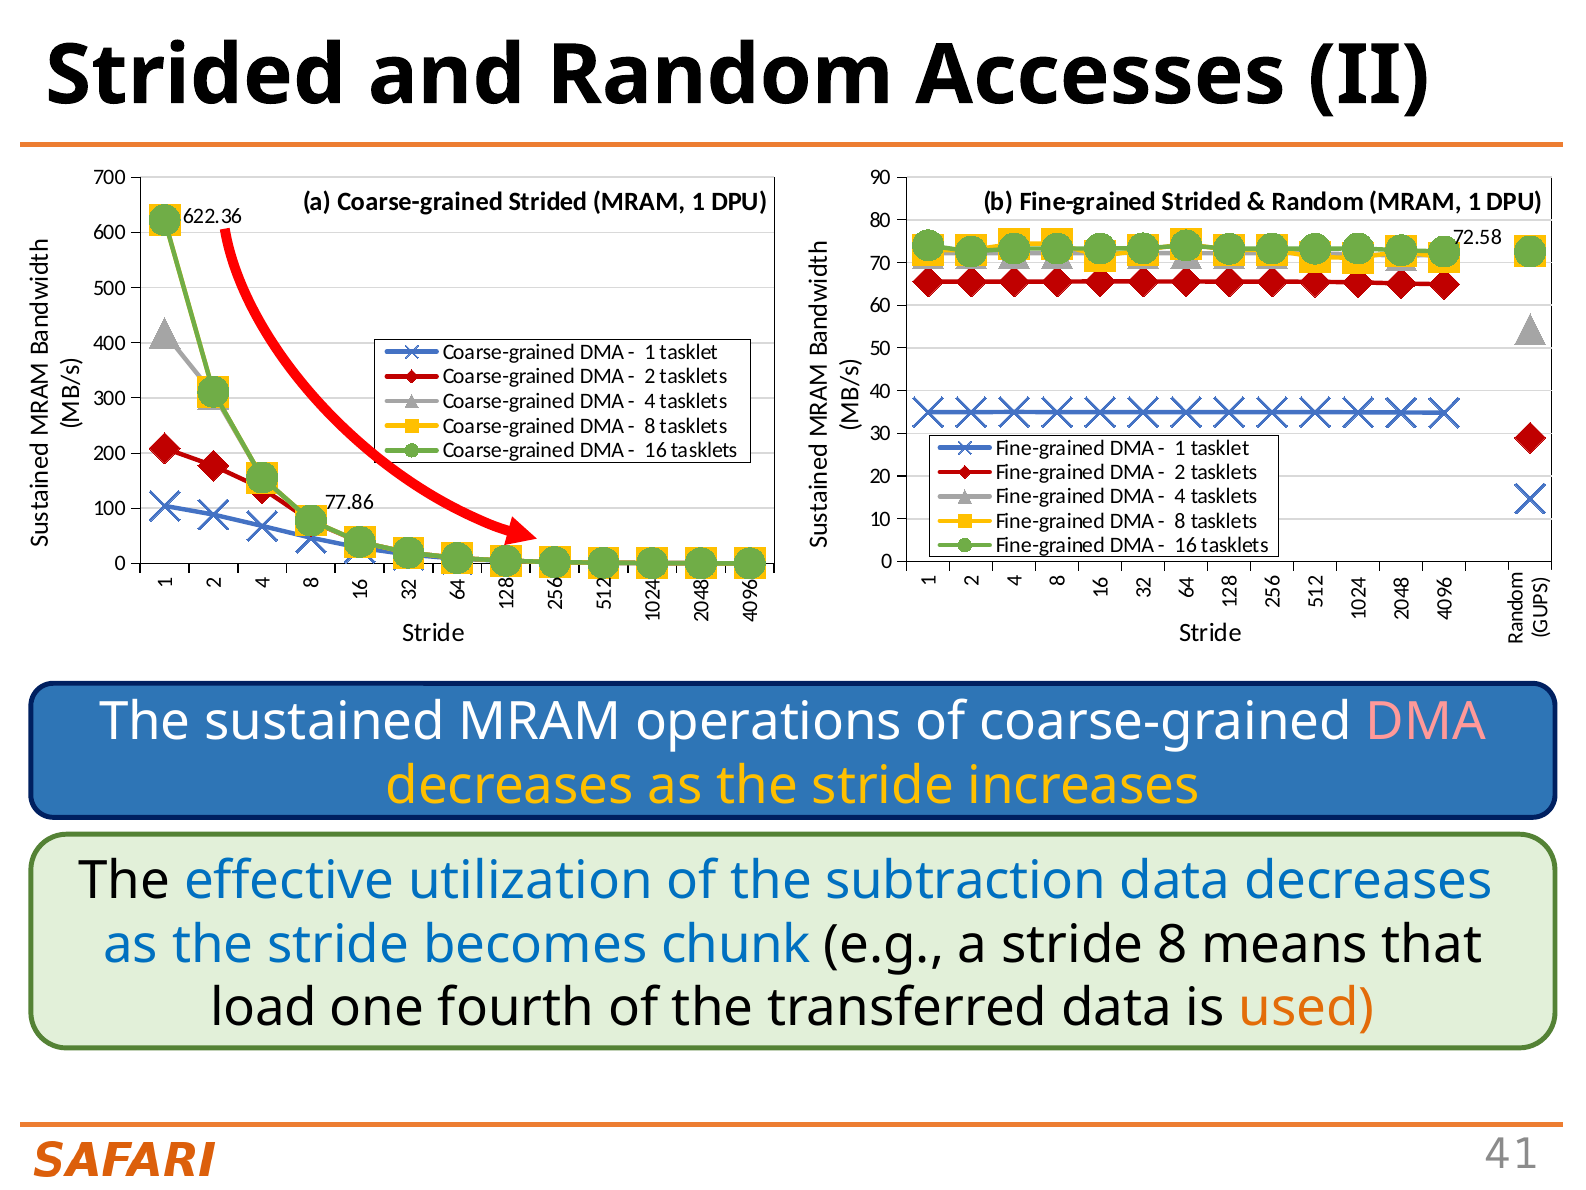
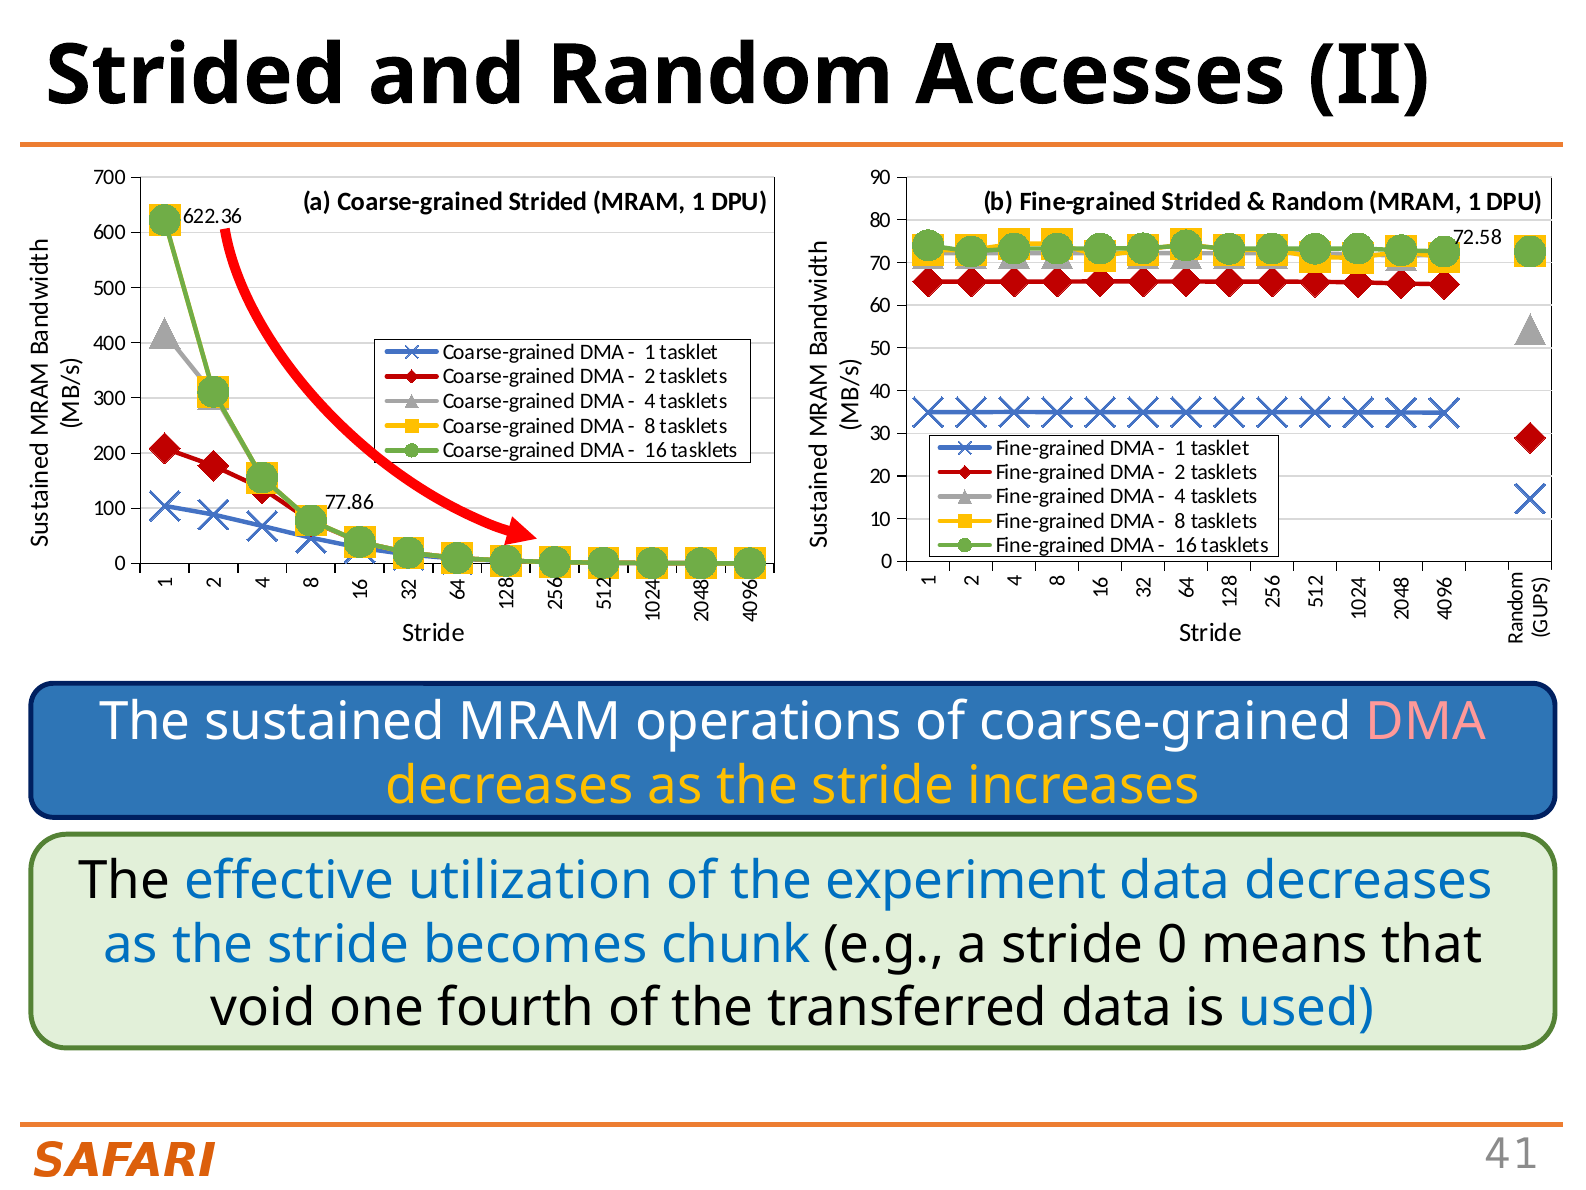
subtraction: subtraction -> experiment
stride 8: 8 -> 0
load: load -> void
used colour: orange -> blue
